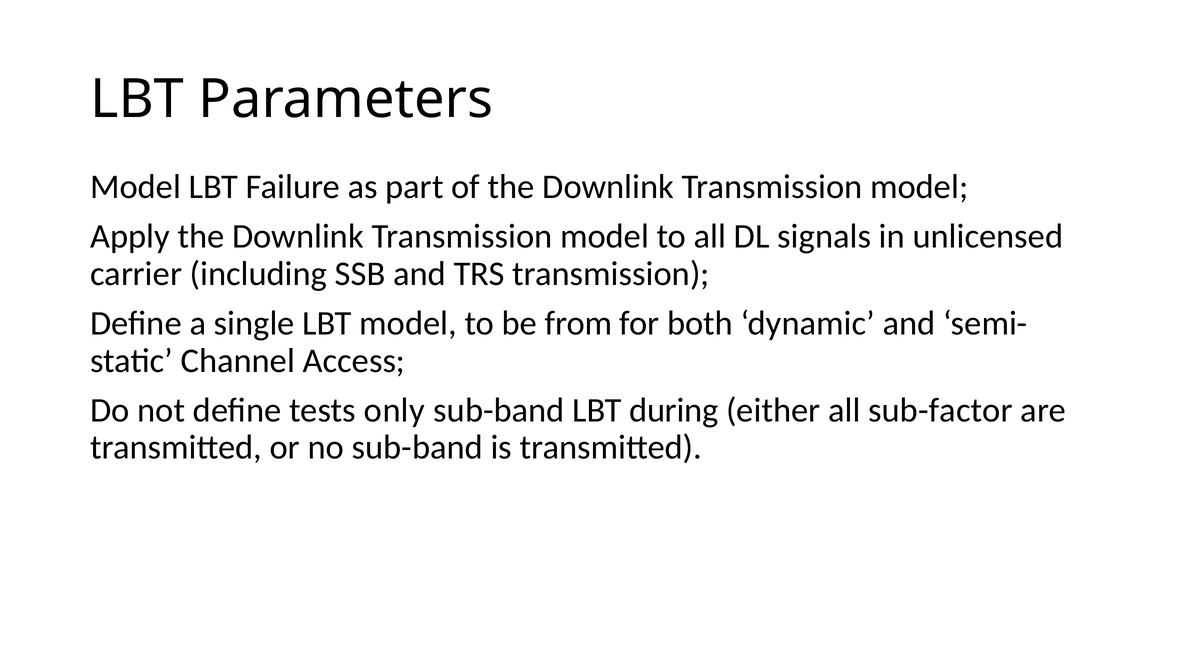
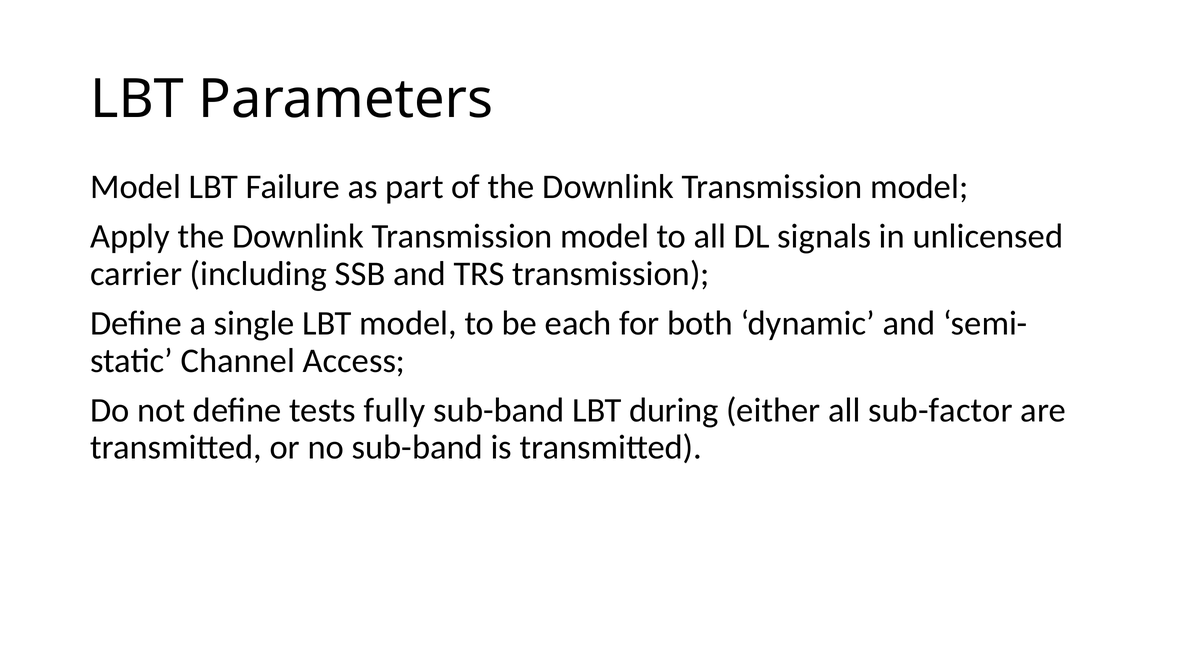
from: from -> each
only: only -> fully
